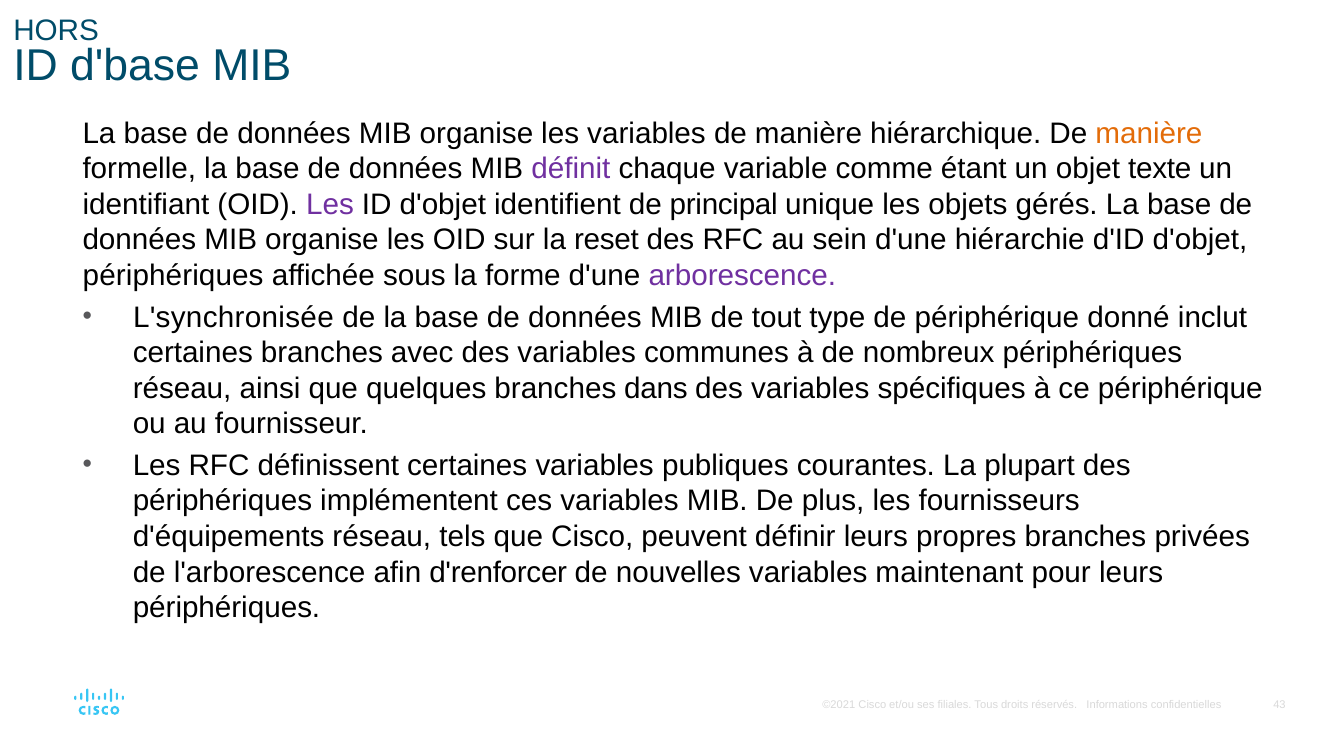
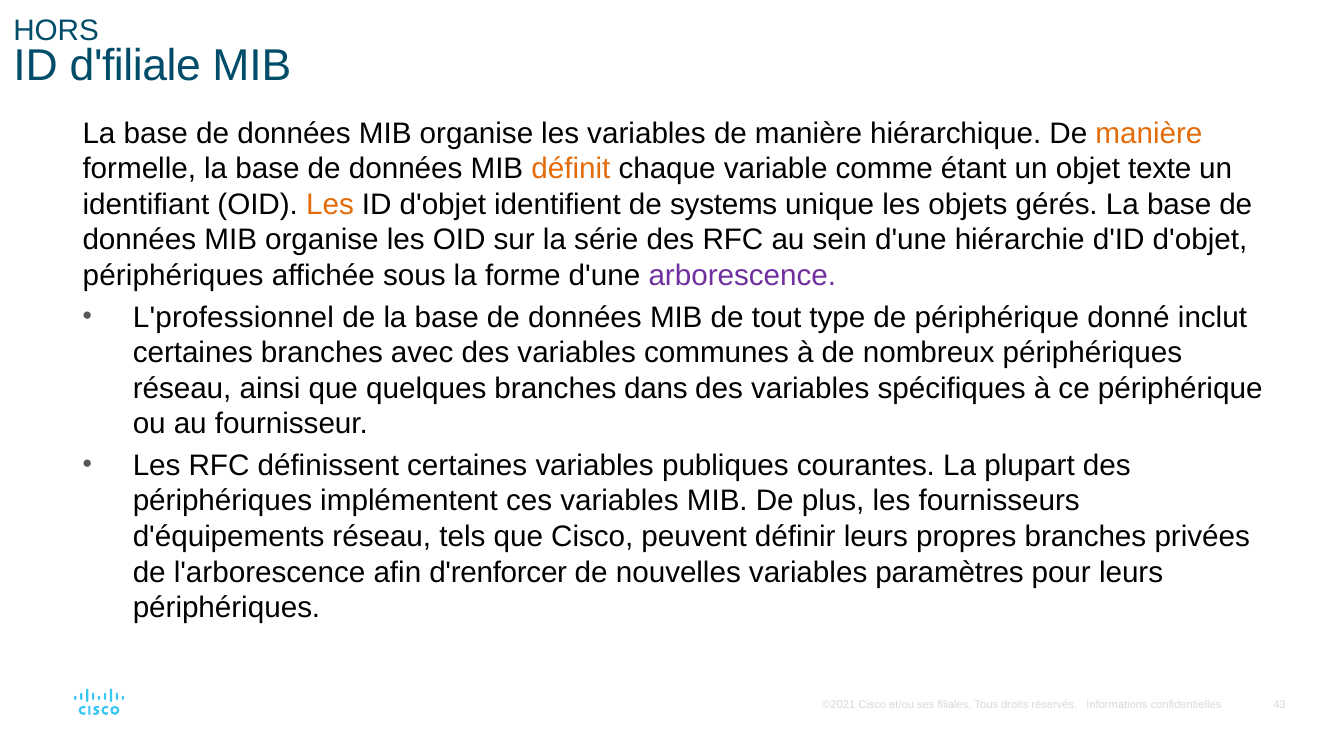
d'base: d'base -> d'filiale
définit colour: purple -> orange
Les at (330, 205) colour: purple -> orange
principal: principal -> systems
reset: reset -> série
L'synchronisée: L'synchronisée -> L'professionnel
maintenant: maintenant -> paramètres
